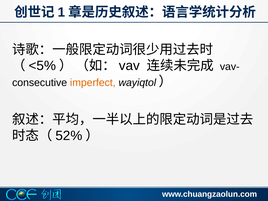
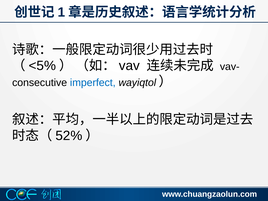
imperfect colour: orange -> blue
